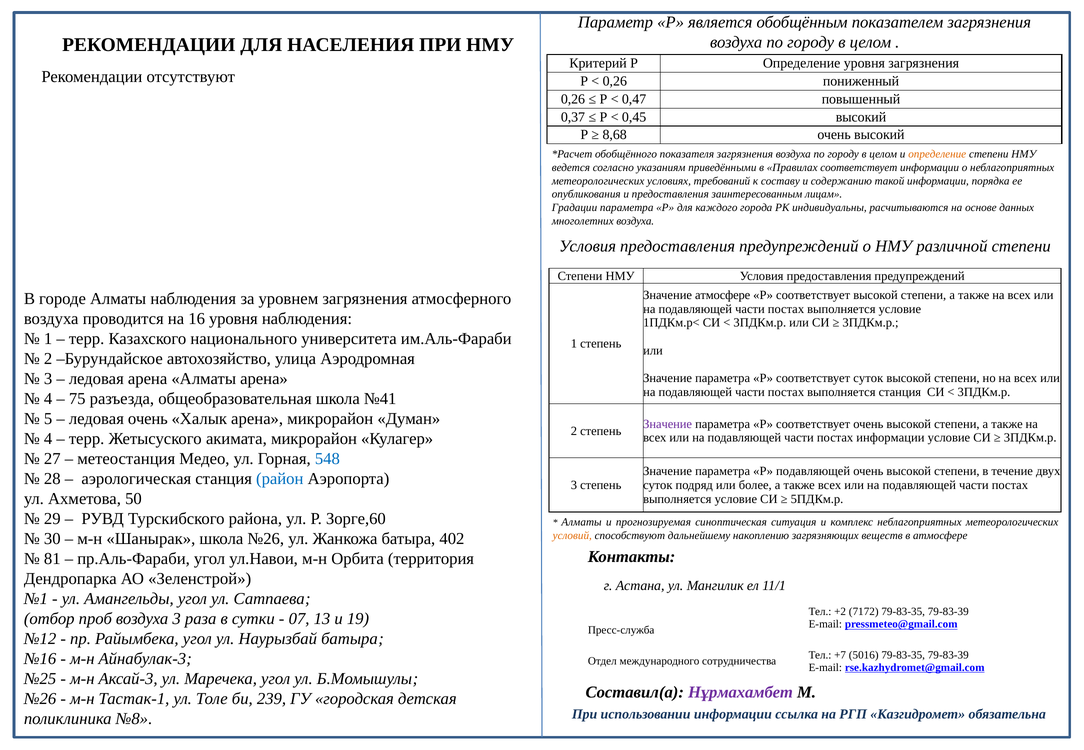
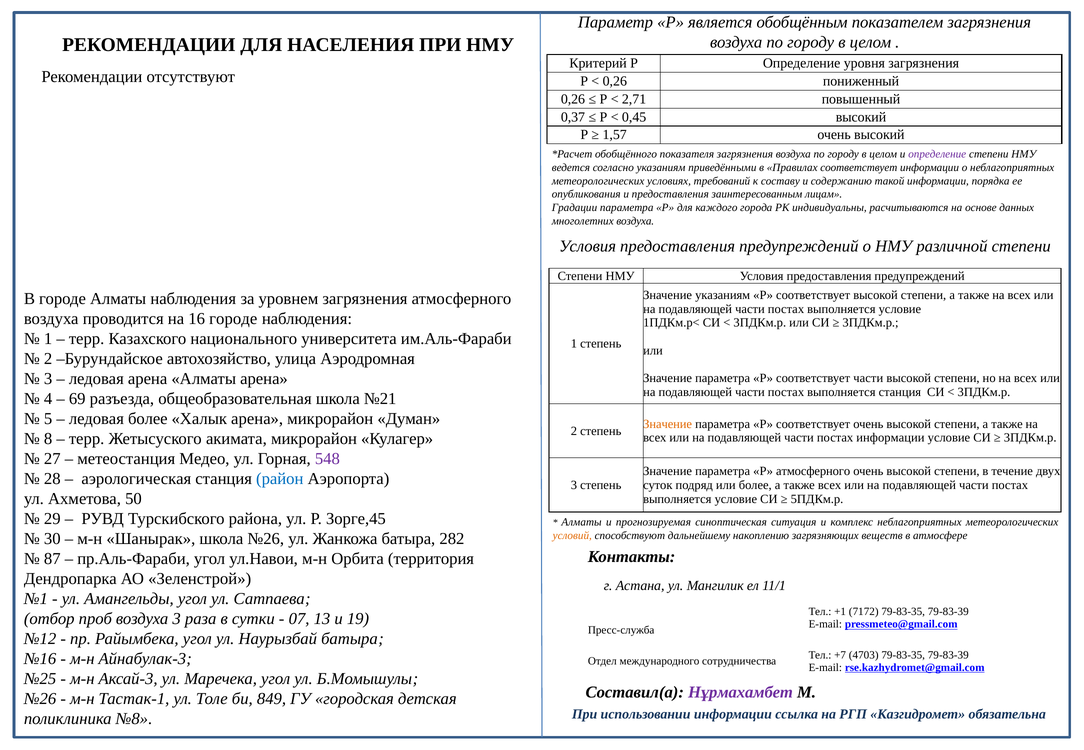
0,47: 0,47 -> 2,71
8,68: 8,68 -> 1,57
определение at (937, 154) colour: orange -> purple
Значение атмосфере: атмосфере -> указаниям
16 уровня: уровня -> городе
соответствует суток: суток -> части
75: 75 -> 69
№41: №41 -> №21
ледовая очень: очень -> более
Значение at (668, 424) colour: purple -> orange
4 at (48, 439): 4 -> 8
548 colour: blue -> purple
Р подавляющей: подавляющей -> атмосферного
Зорге,60: Зорге,60 -> Зорге,45
402: 402 -> 282
81: 81 -> 87
+2: +2 -> +1
5016: 5016 -> 4703
239: 239 -> 849
